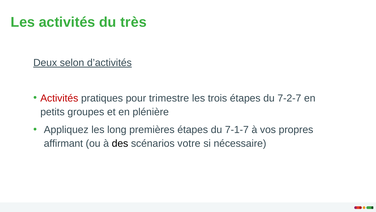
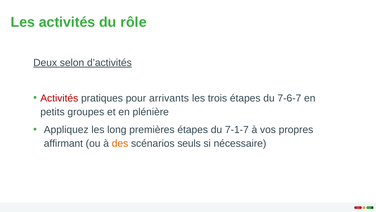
très: très -> rôle
trimestre: trimestre -> arrivants
7-2-7: 7-2-7 -> 7-6-7
des colour: black -> orange
votre: votre -> seuls
